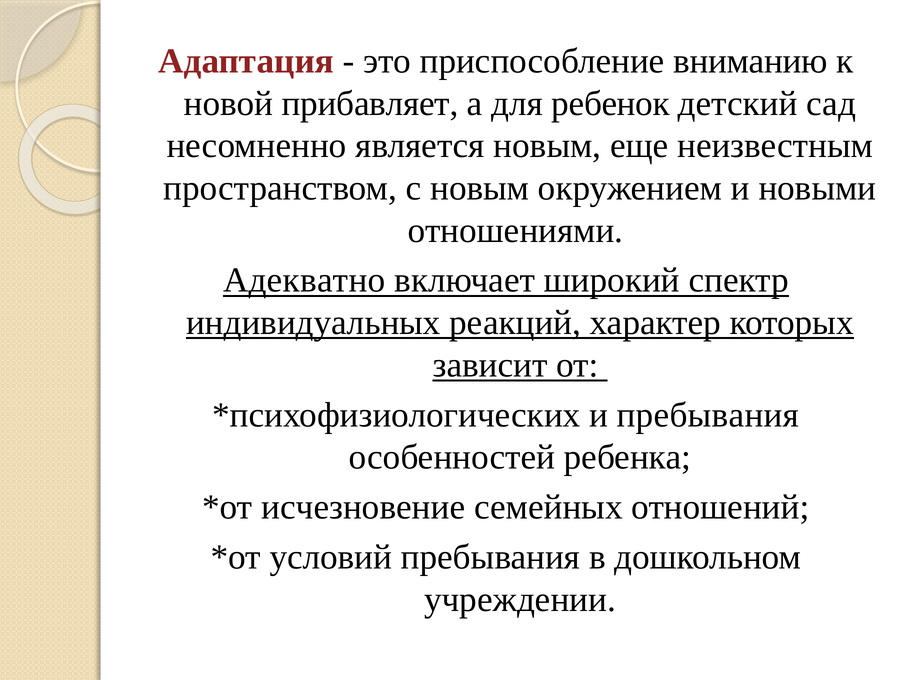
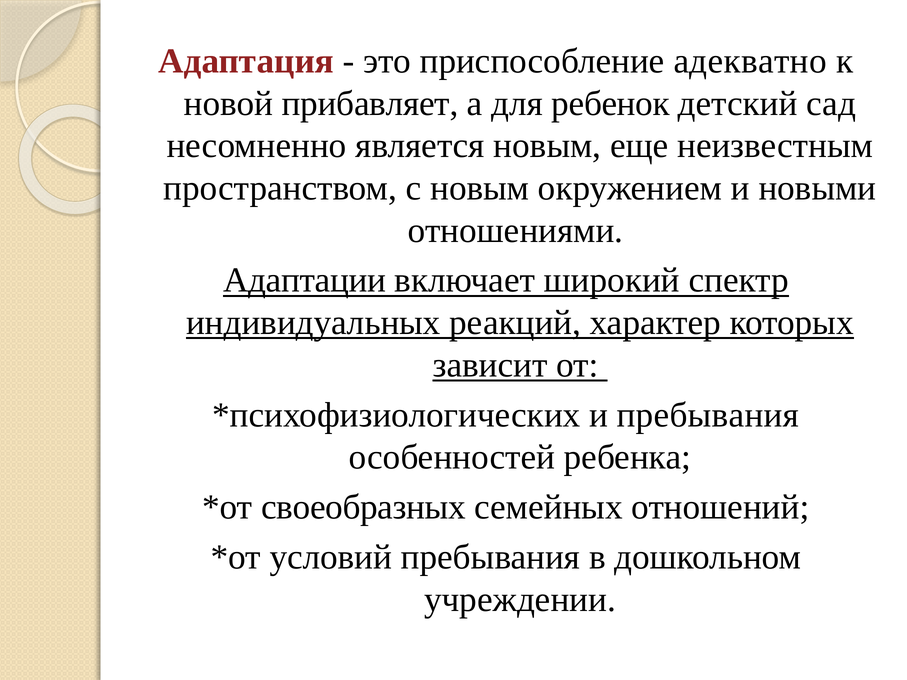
вниманию: вниманию -> адекватно
Адекватно: Адекватно -> Адаптации
исчезновение: исчезновение -> своеобразных
